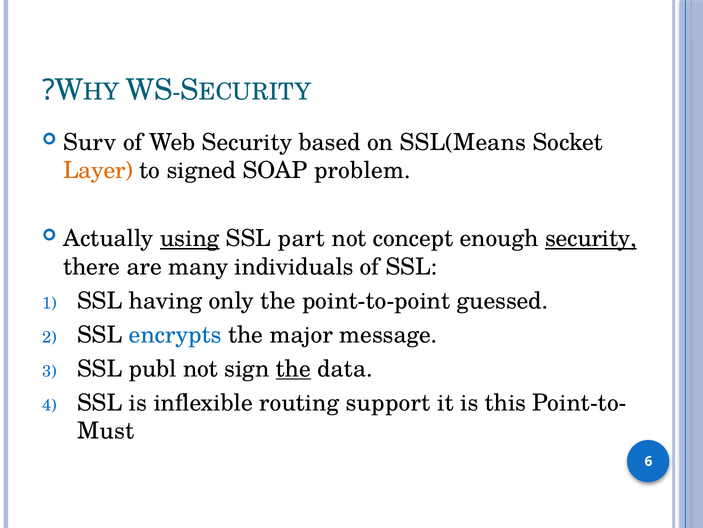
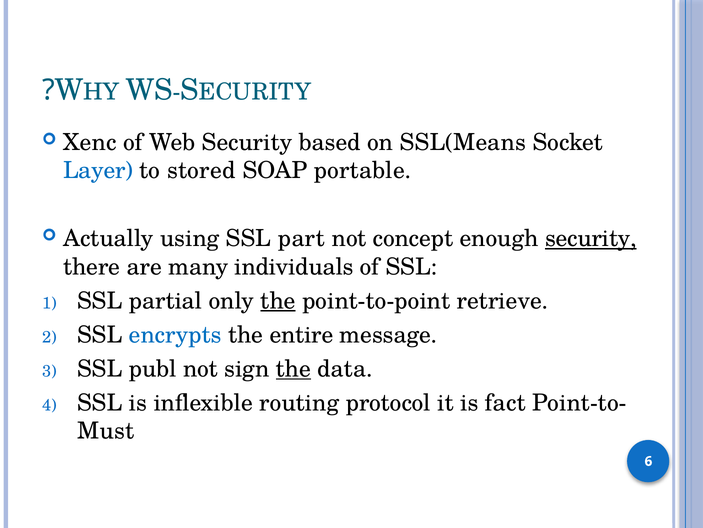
Surv: Surv -> Xenc
Layer colour: orange -> blue
signed: signed -> stored
problem: problem -> portable
using underline: present -> none
having: having -> partial
the at (278, 300) underline: none -> present
guessed: guessed -> retrieve
major: major -> entire
support: support -> protocol
this: this -> fact
